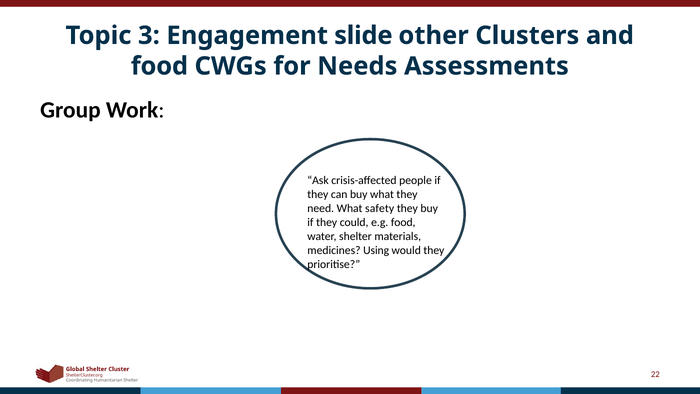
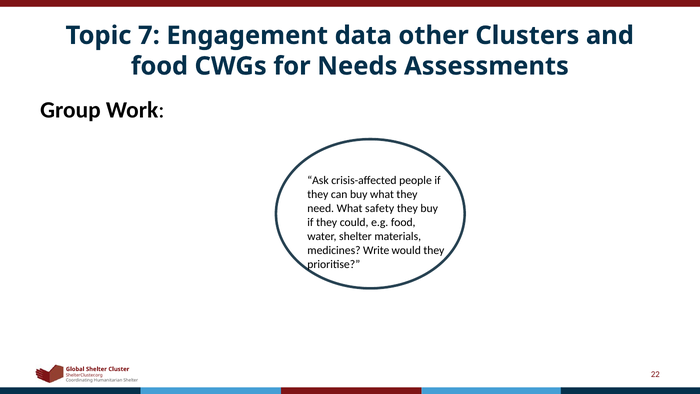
3: 3 -> 7
slide: slide -> data
Using: Using -> Write
